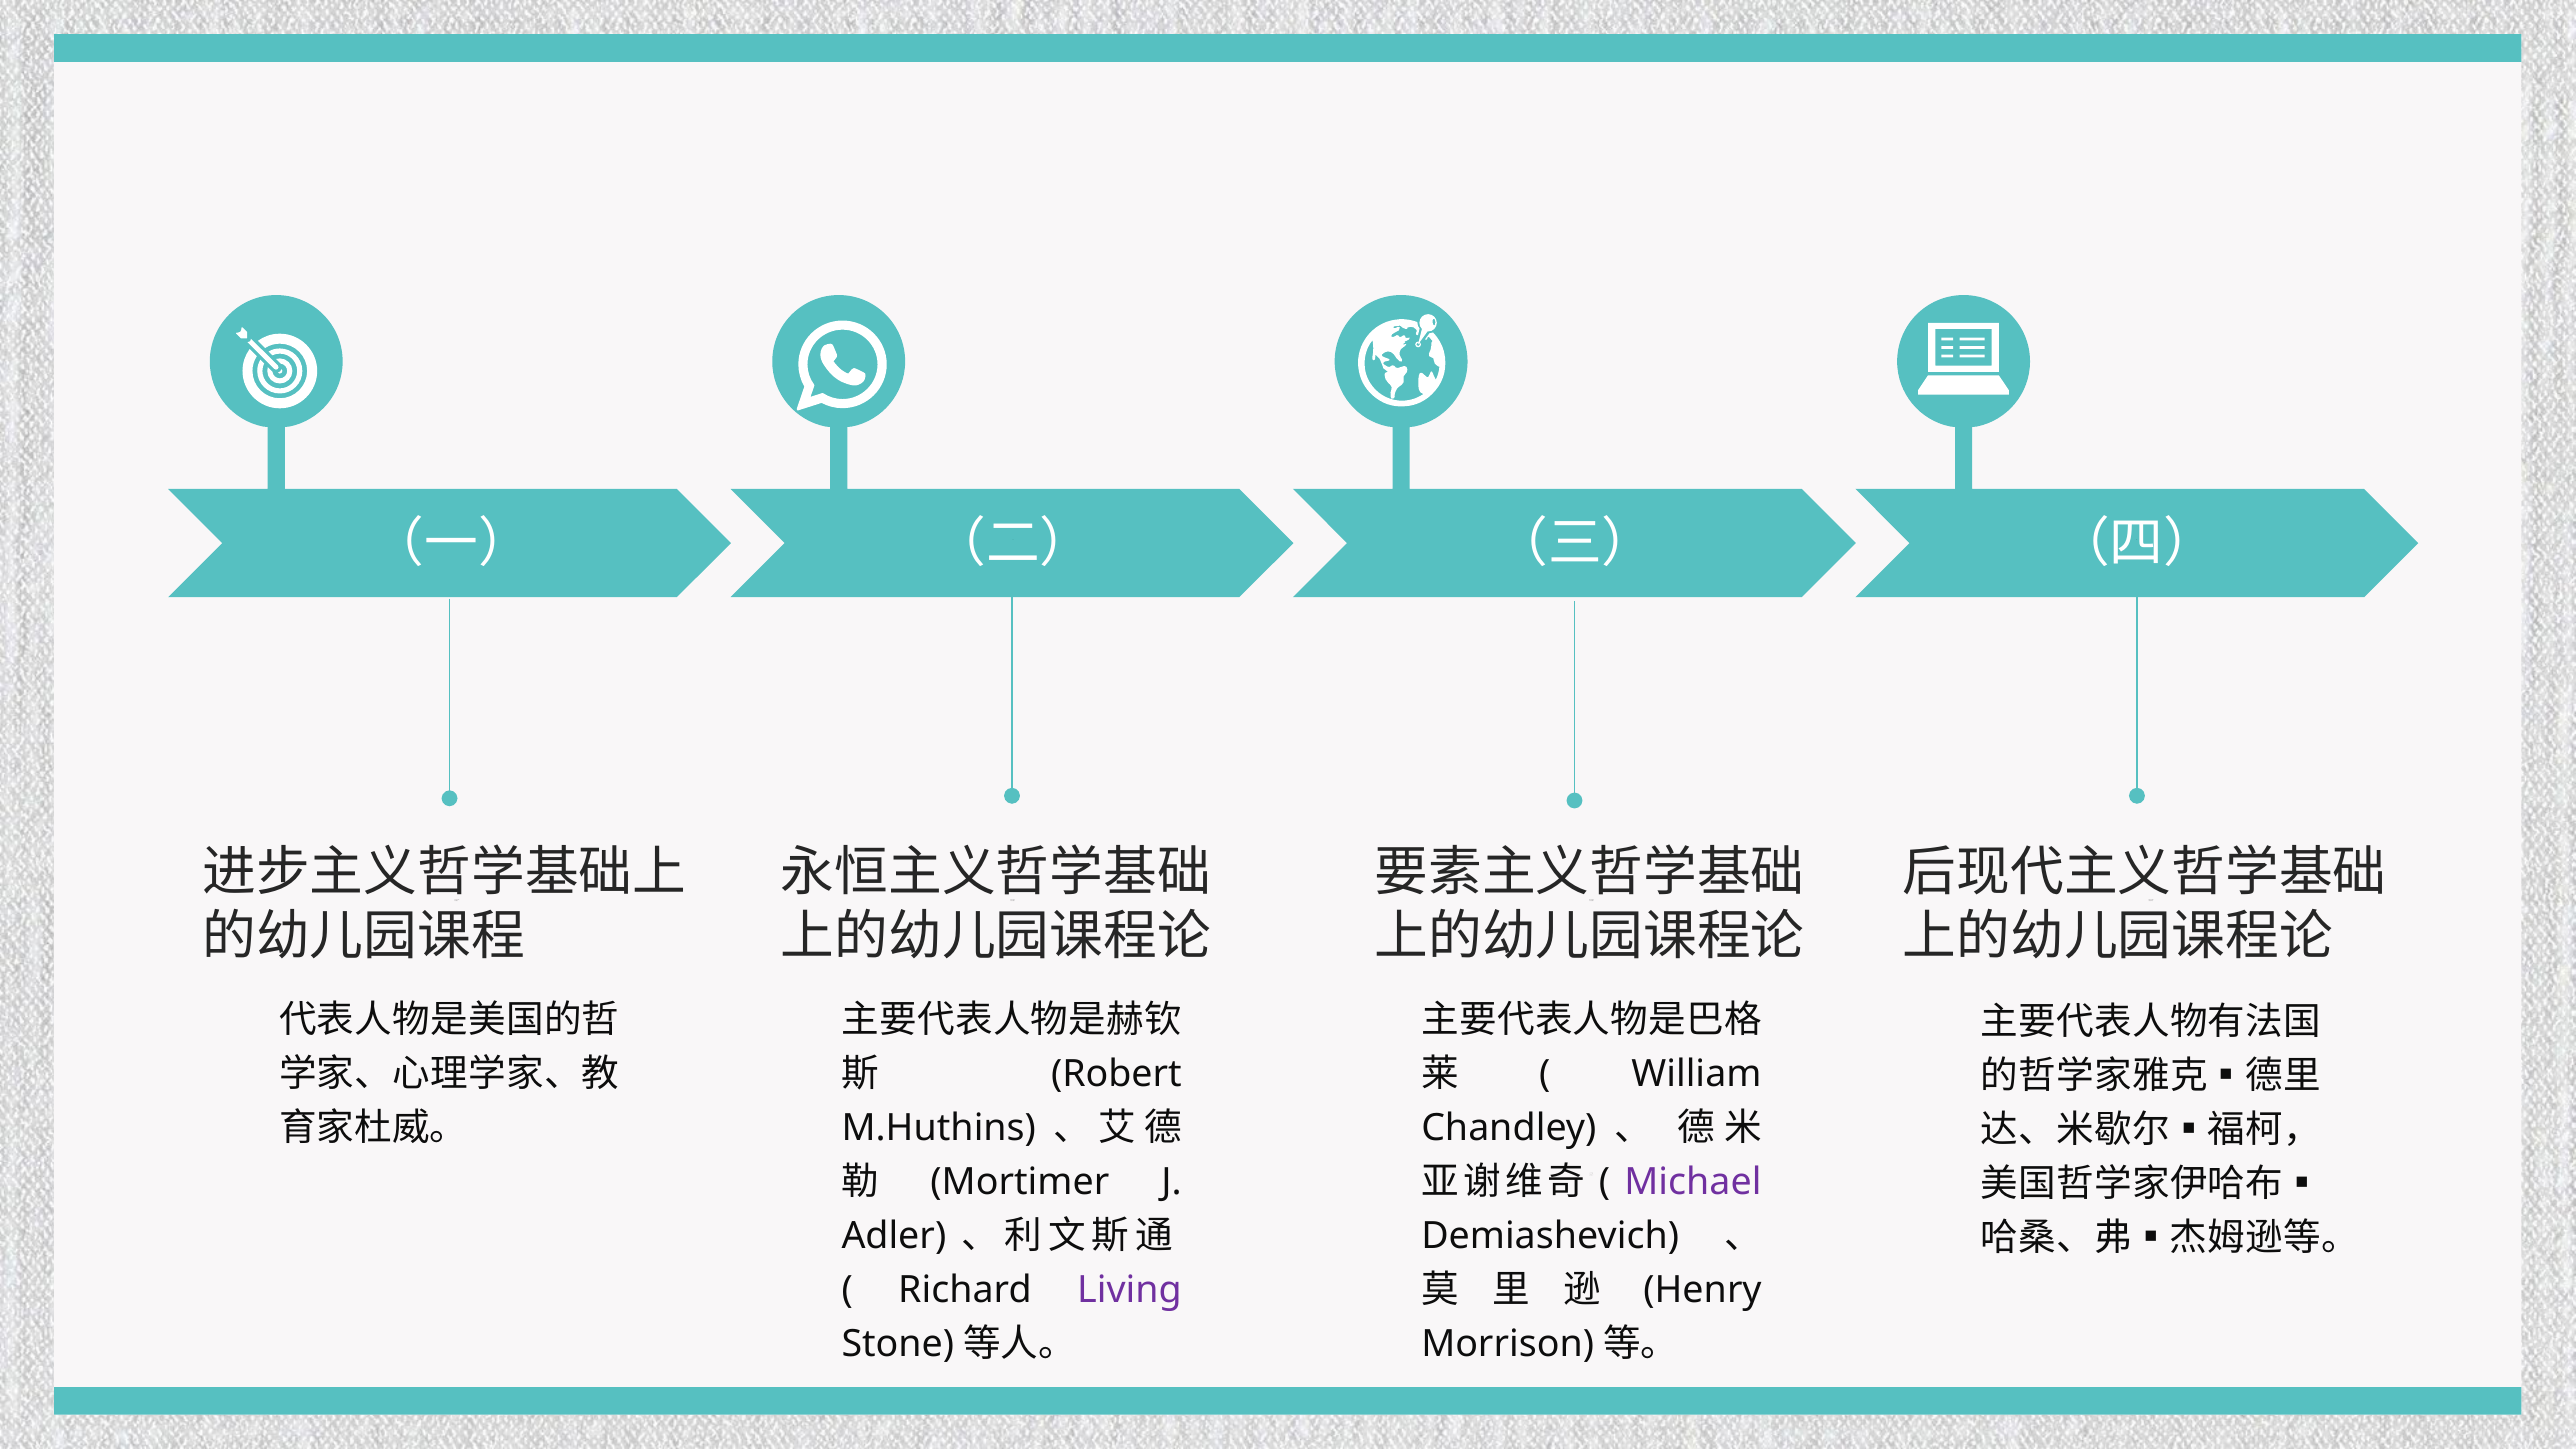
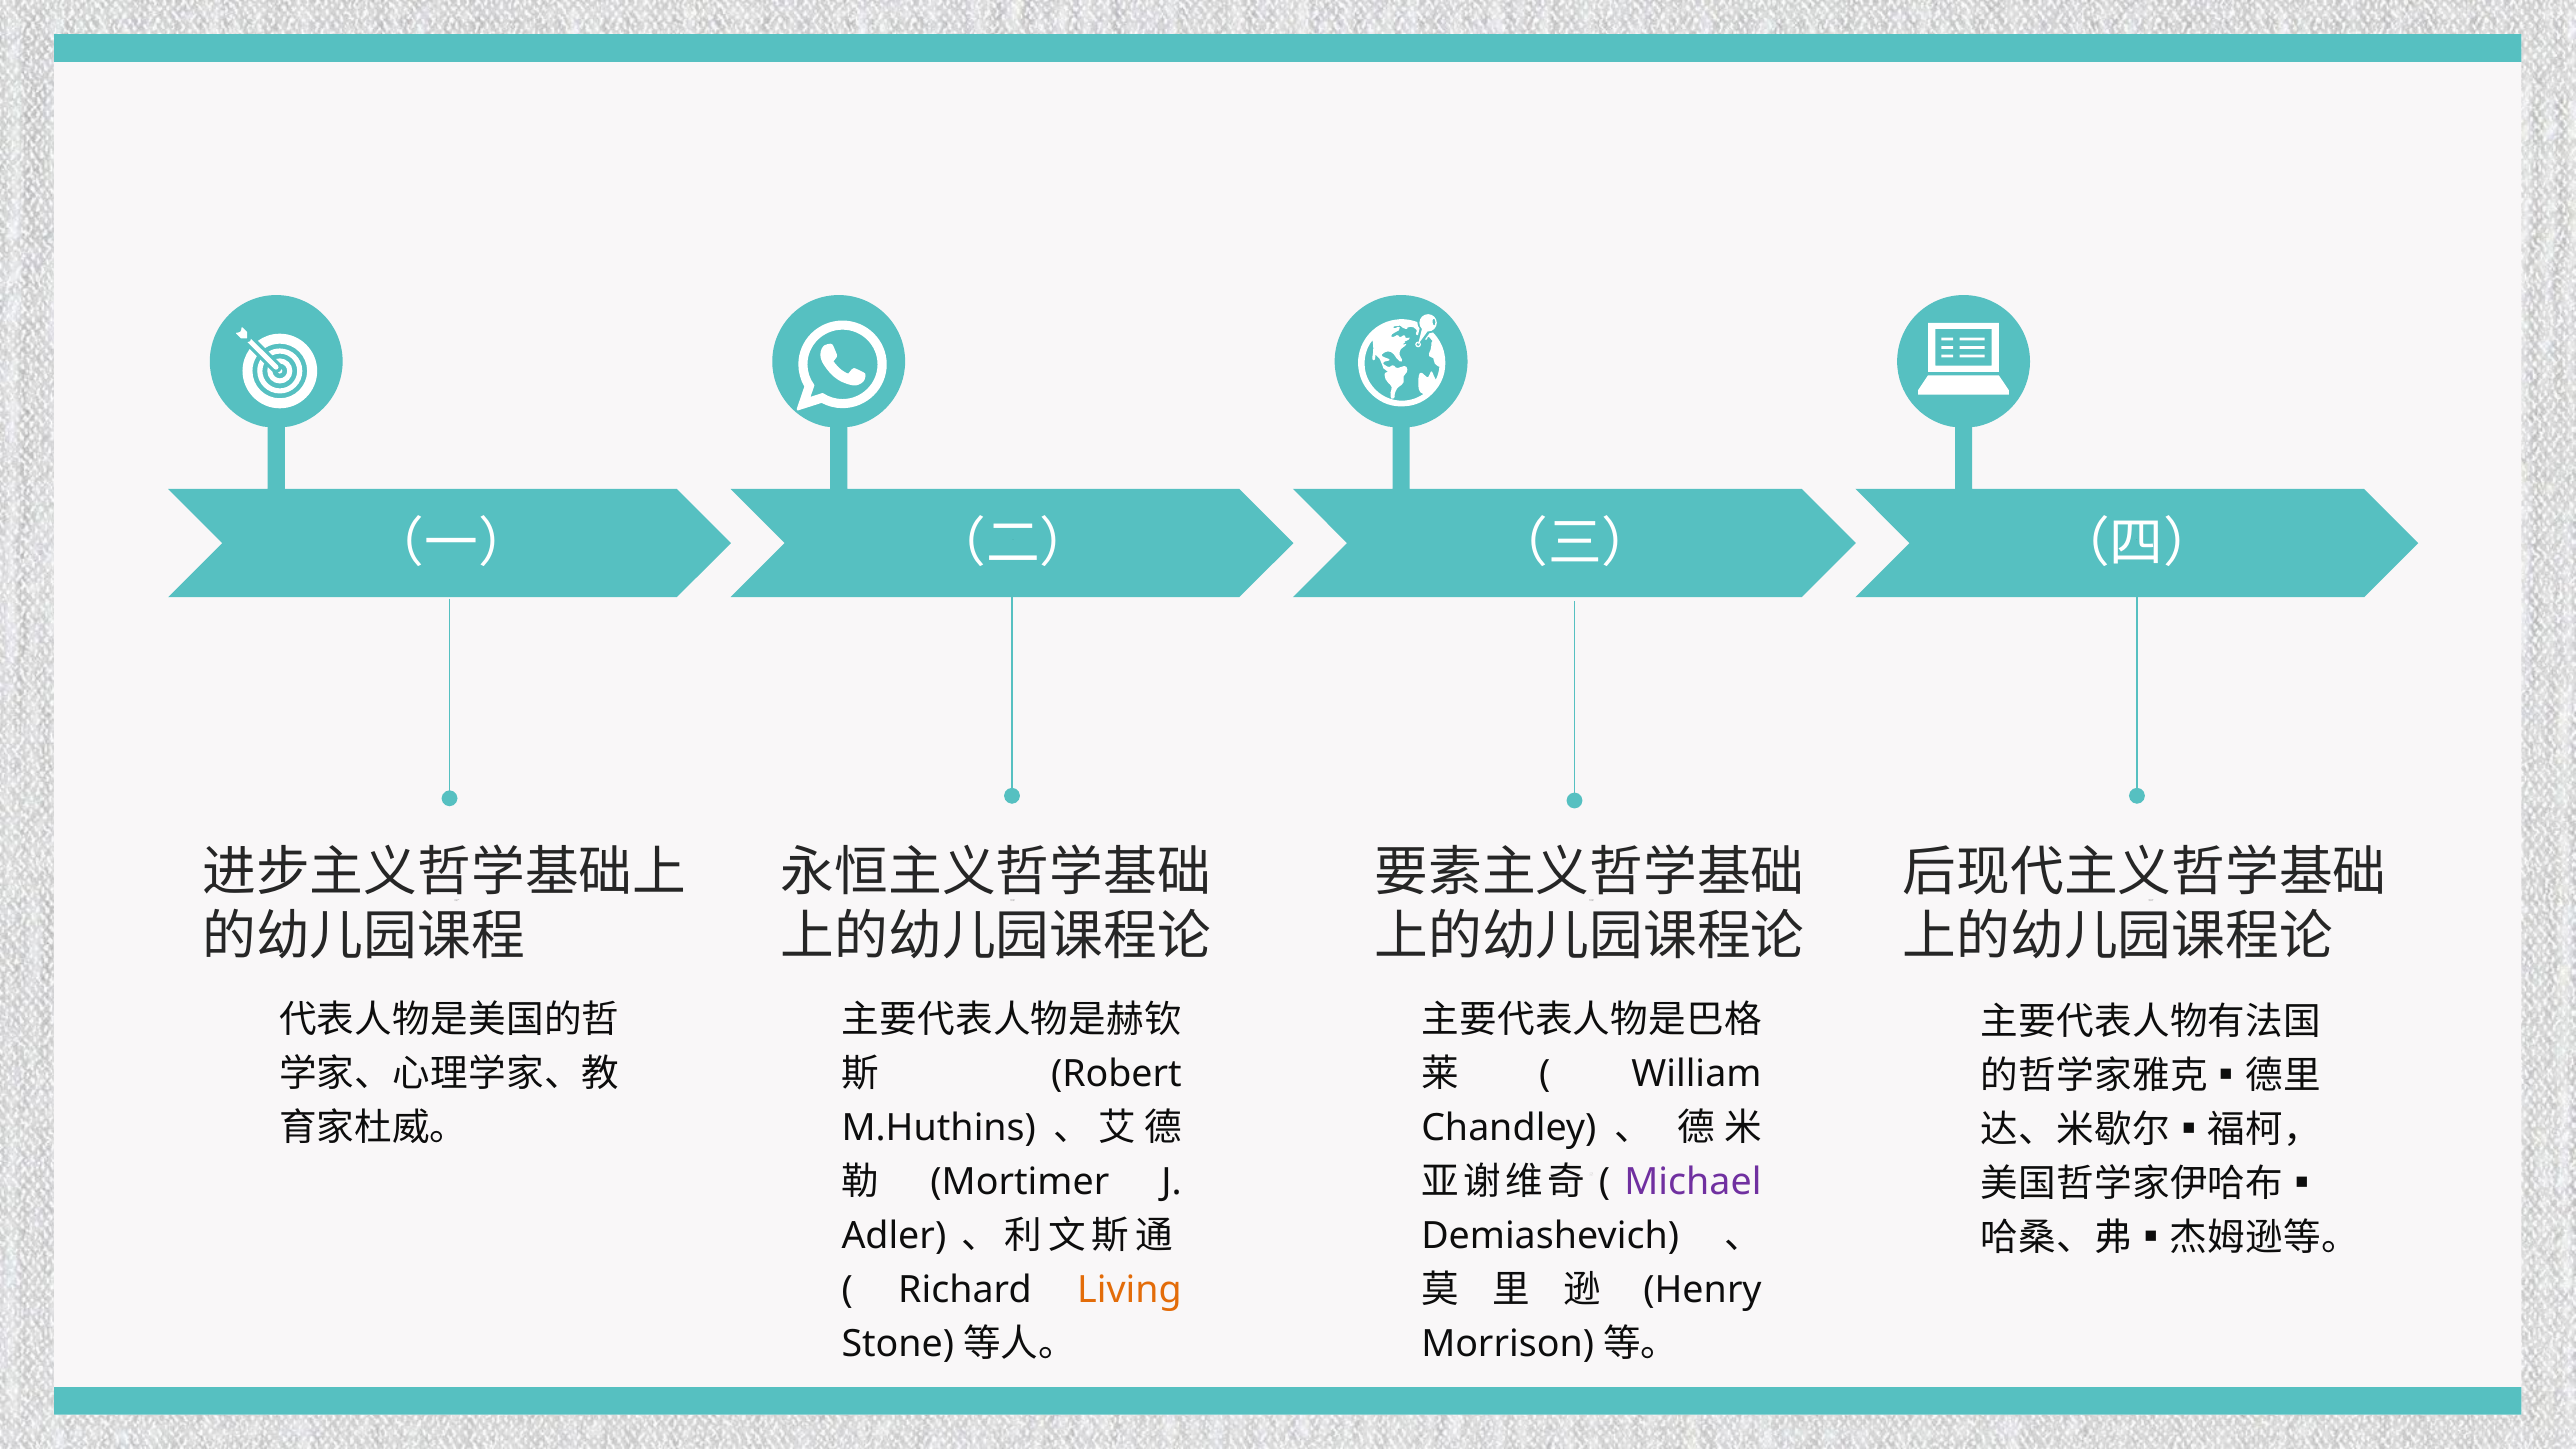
Living at (1129, 1290) colour: purple -> orange
